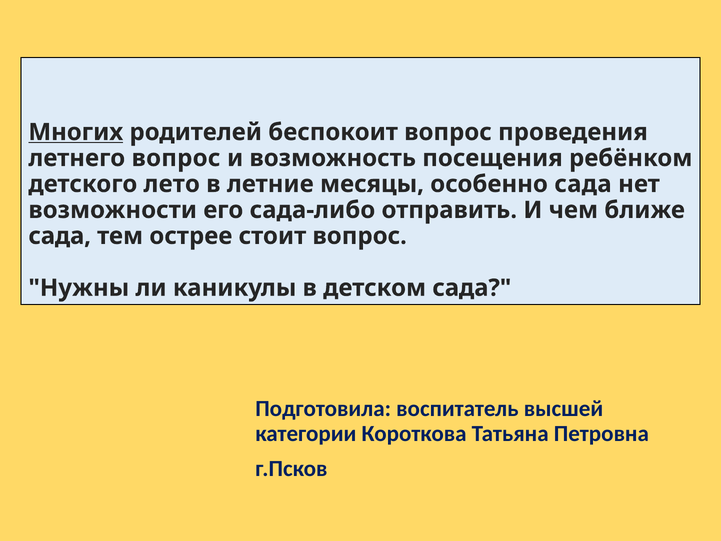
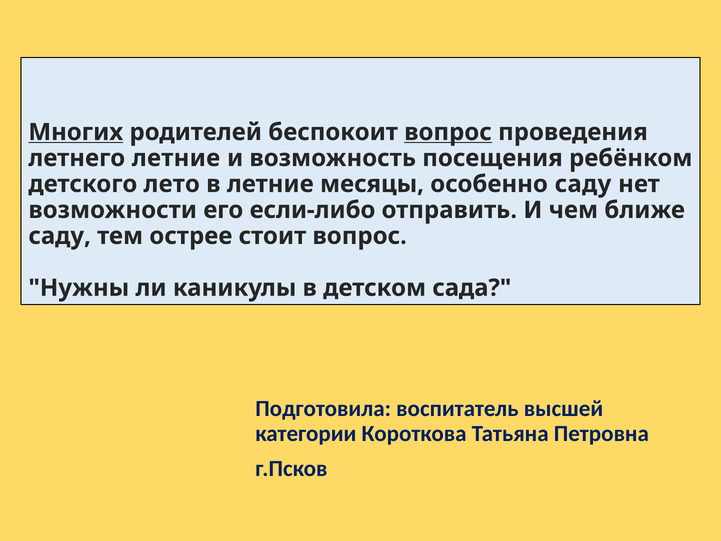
вопрос at (448, 132) underline: none -> present
летнего вопрос: вопрос -> летние
особенно сада: сада -> саду
сада-либо: сада-либо -> если-либо
сада at (60, 236): сада -> саду
